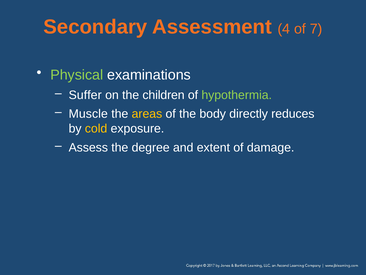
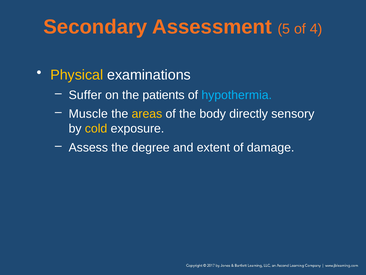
4: 4 -> 5
7: 7 -> 4
Physical colour: light green -> yellow
children: children -> patients
hypothermia colour: light green -> light blue
reduces: reduces -> sensory
